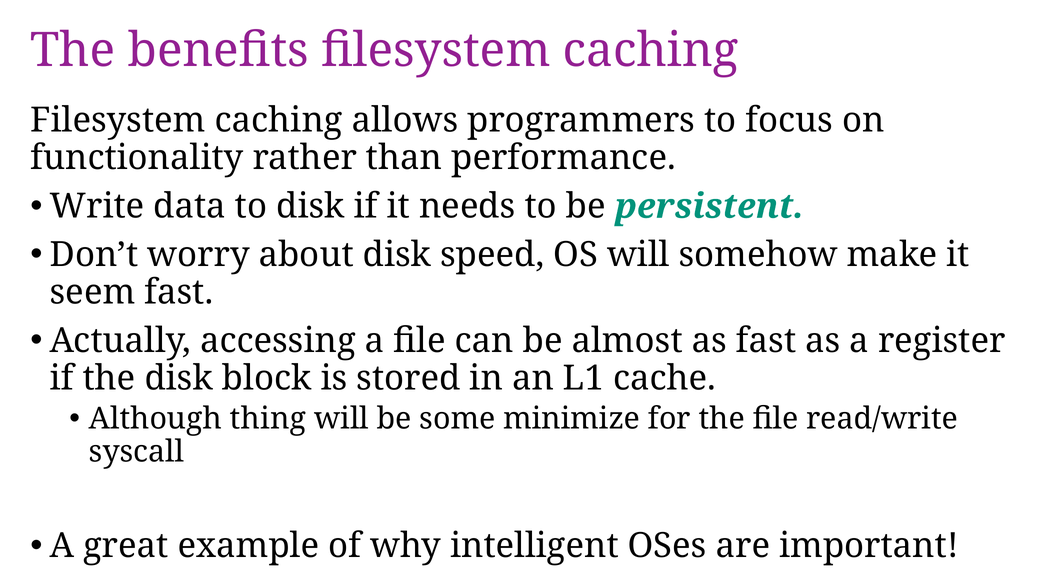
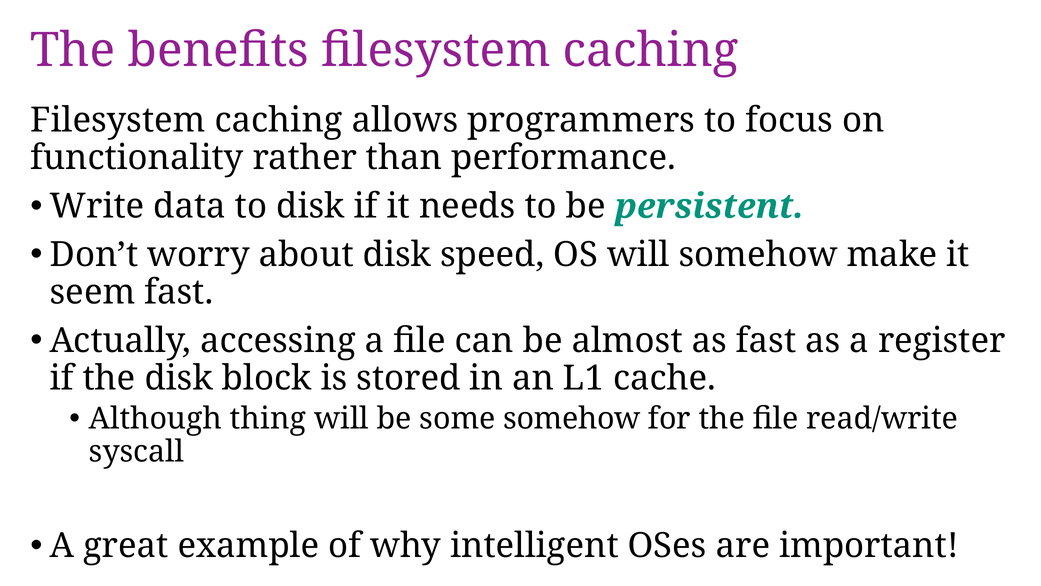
some minimize: minimize -> somehow
